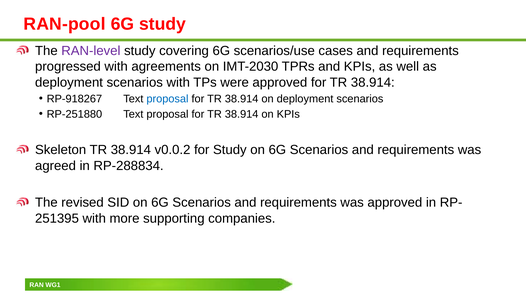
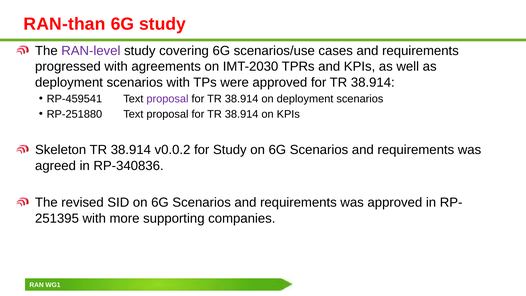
RAN-pool: RAN-pool -> RAN-than
RP-918267: RP-918267 -> RP-459541
proposal at (167, 99) colour: blue -> purple
RP-288834: RP-288834 -> RP-340836
